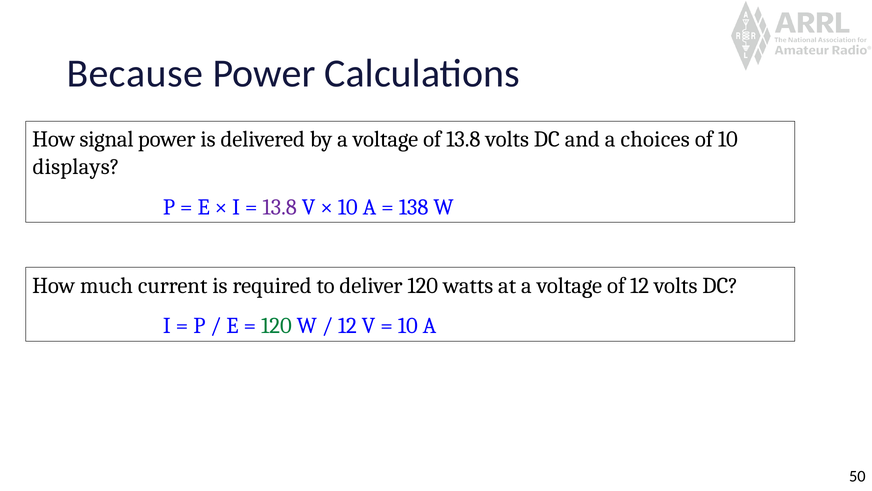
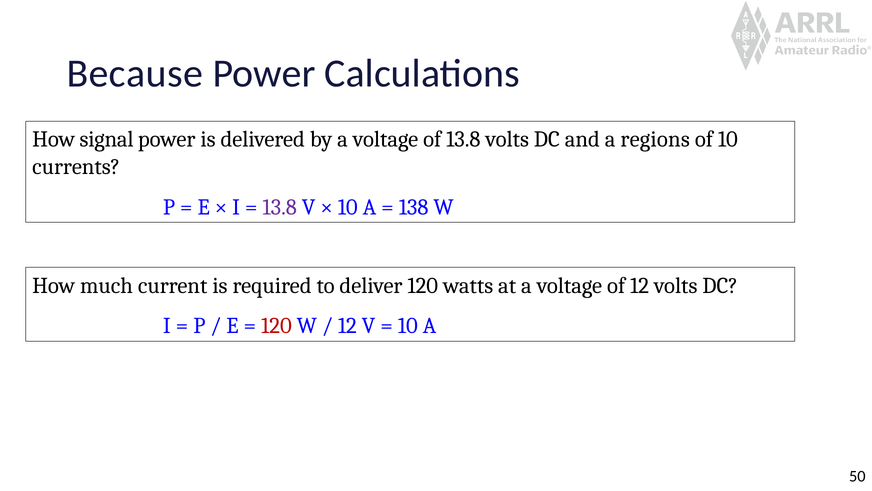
choices: choices -> regions
displays: displays -> currents
120 at (276, 326) colour: green -> red
